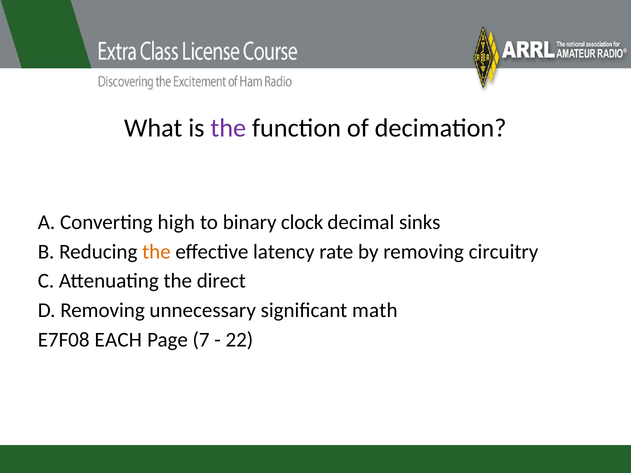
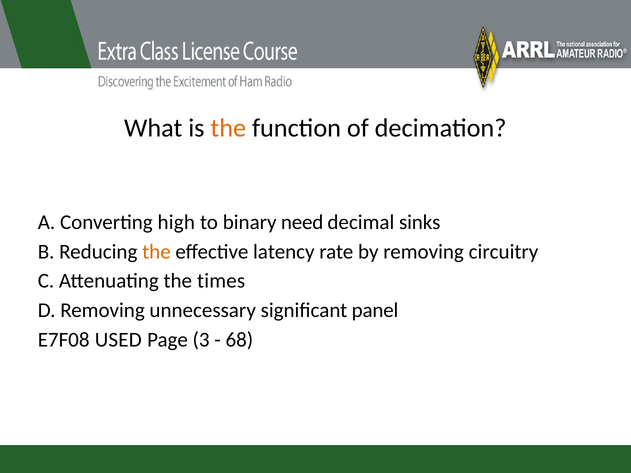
the at (228, 128) colour: purple -> orange
clock: clock -> need
direct: direct -> times
math: math -> panel
EACH: EACH -> USED
7: 7 -> 3
22: 22 -> 68
